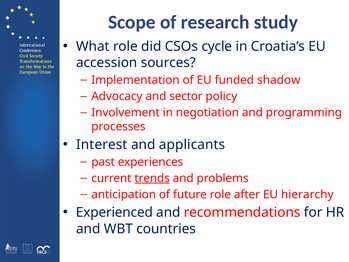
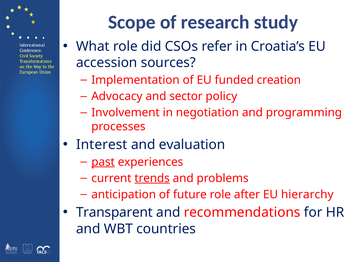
cycle: cycle -> refer
shadow: shadow -> creation
applicants: applicants -> evaluation
past underline: none -> present
Experienced: Experienced -> Transparent
